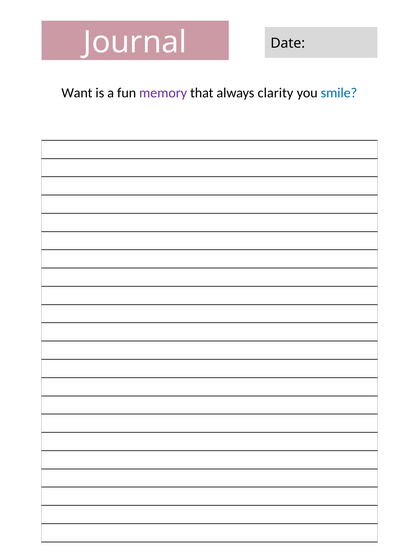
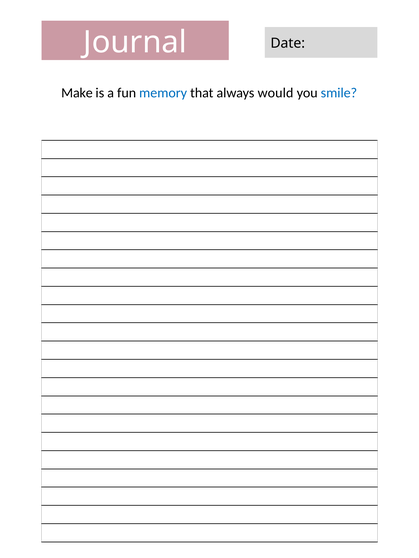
Want: Want -> Make
memory colour: purple -> blue
clarity: clarity -> would
